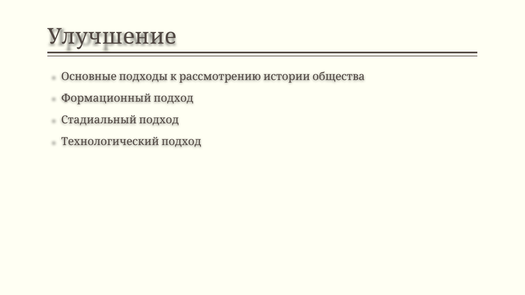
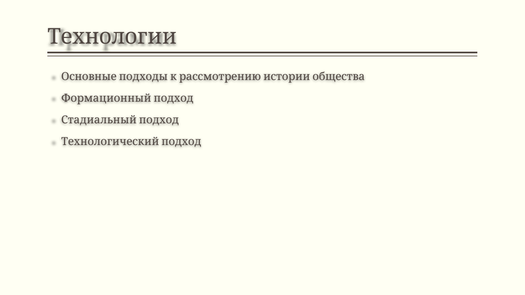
Улучшение: Улучшение -> Технологии
